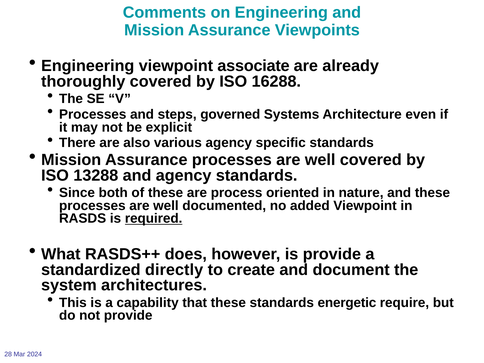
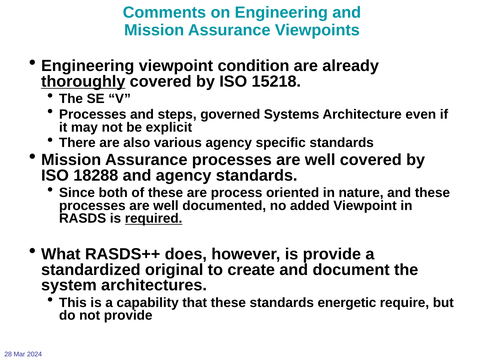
associate: associate -> condition
thoroughly underline: none -> present
16288: 16288 -> 15218
13288: 13288 -> 18288
directly: directly -> original
